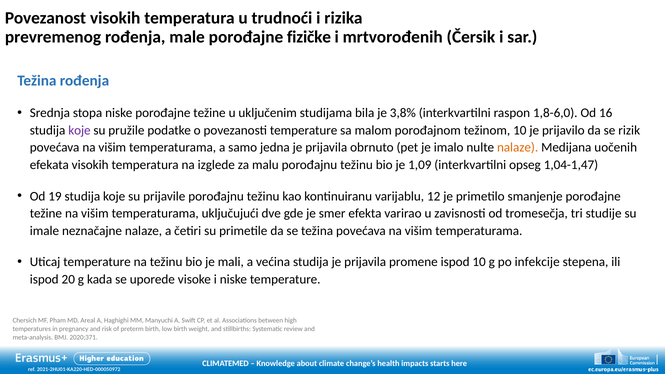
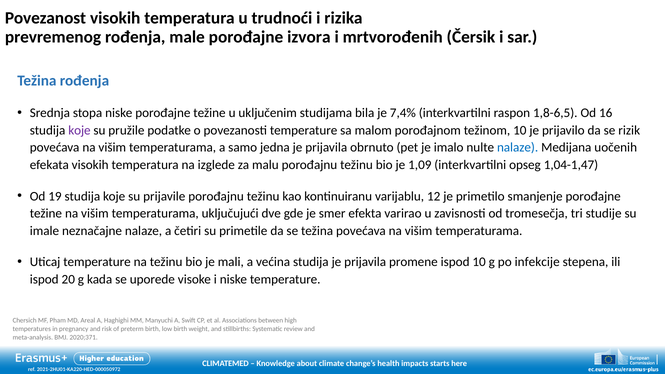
fizičke: fizičke -> izvora
3,8%: 3,8% -> 7,4%
1,8-6,0: 1,8-6,0 -> 1,8-6,5
nalaze at (518, 148) colour: orange -> blue
